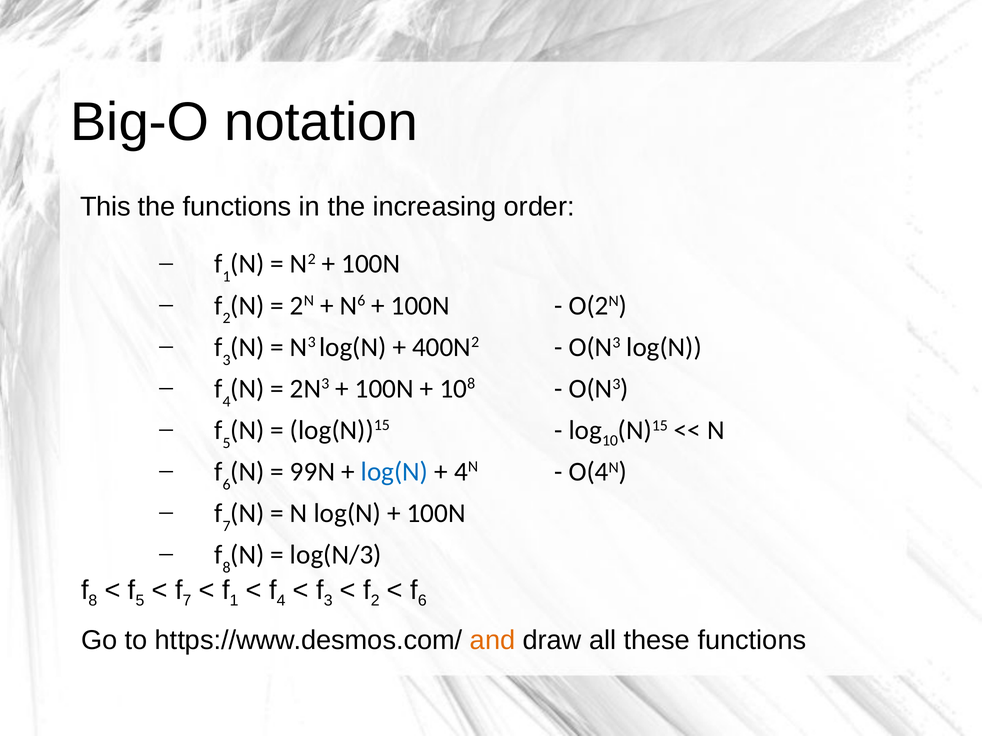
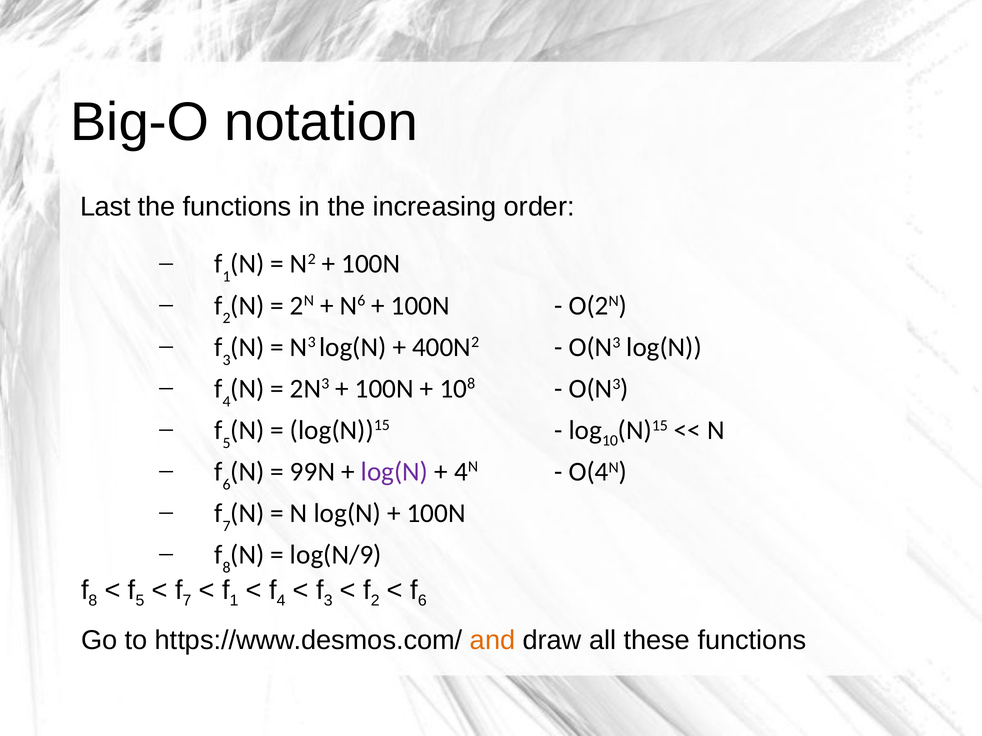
This: This -> Last
log(N at (395, 472) colour: blue -> purple
log(N/3: log(N/3 -> log(N/9
